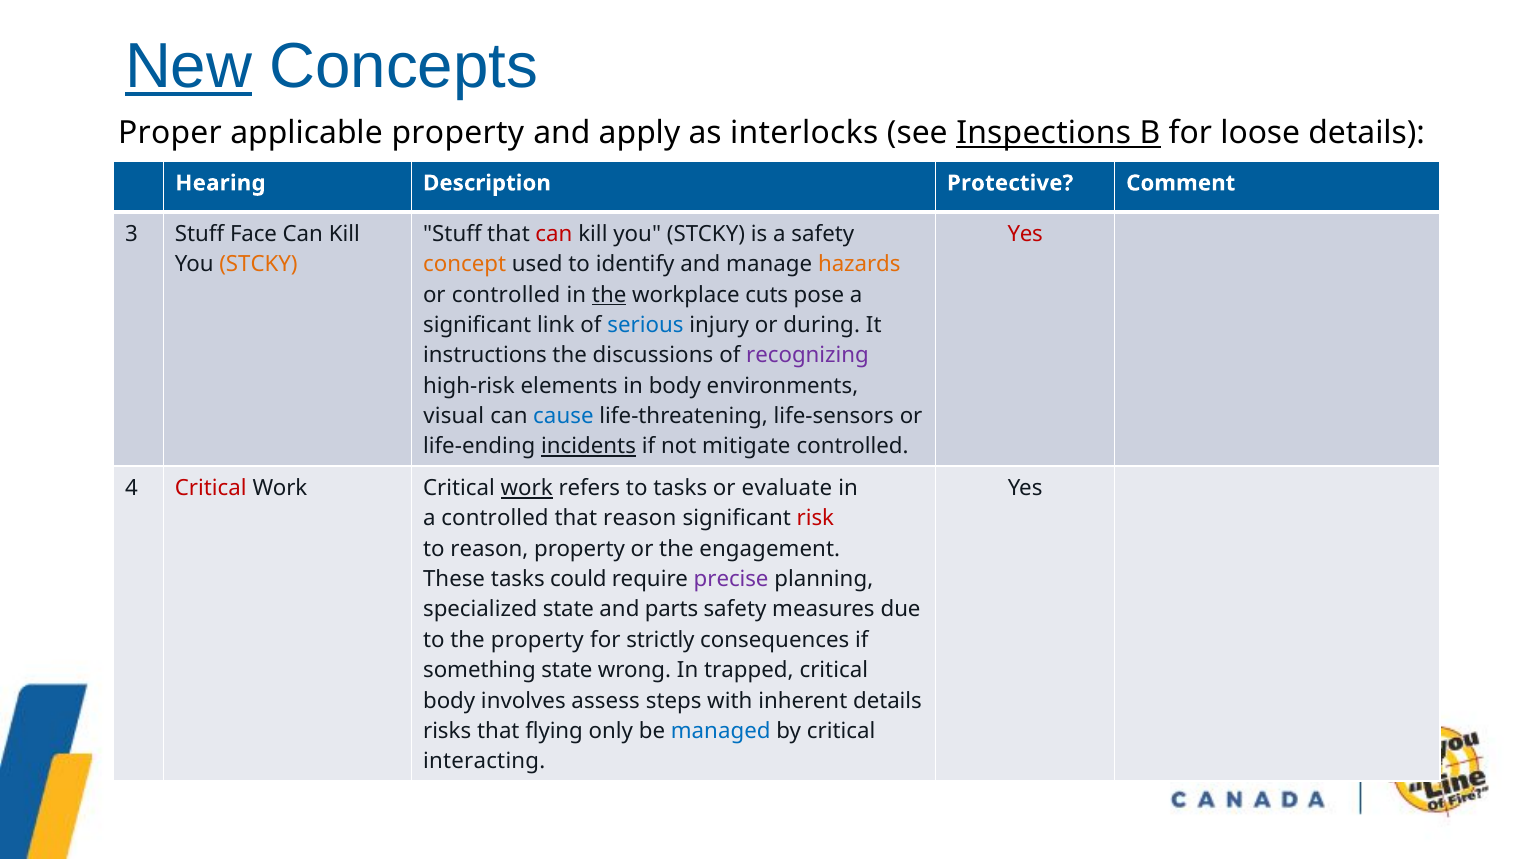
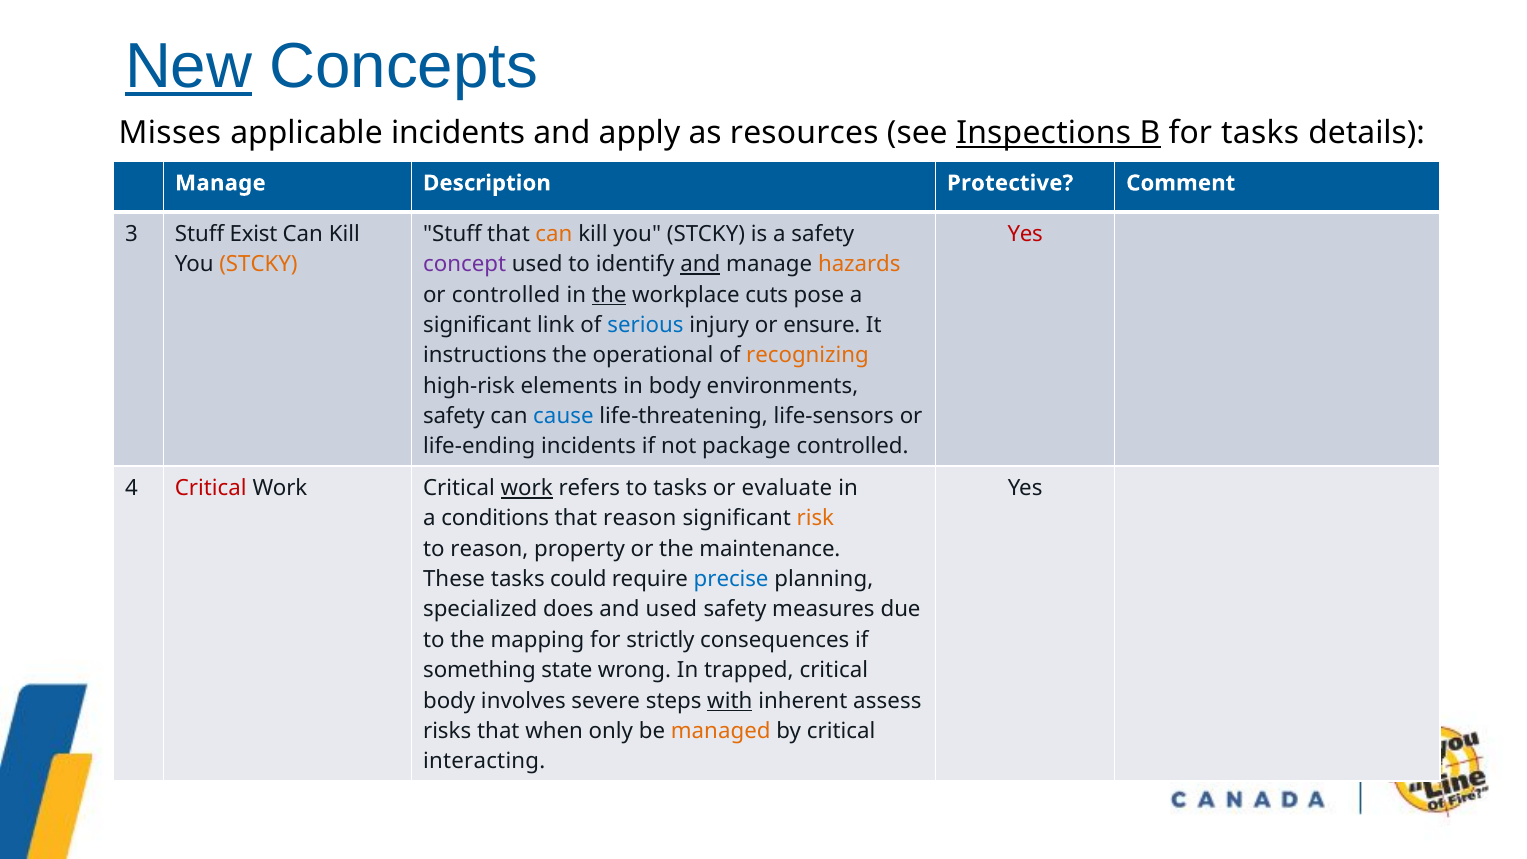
Proper: Proper -> Misses
applicable property: property -> incidents
interlocks: interlocks -> resources
for loose: loose -> tasks
Hearing at (220, 183): Hearing -> Manage
Face: Face -> Exist
can at (554, 234) colour: red -> orange
concept colour: orange -> purple
and at (700, 264) underline: none -> present
during: during -> ensure
discussions: discussions -> operational
recognizing colour: purple -> orange
visual at (454, 416): visual -> safety
incidents at (589, 446) underline: present -> none
mitigate: mitigate -> package
a controlled: controlled -> conditions
risk colour: red -> orange
engagement: engagement -> maintenance
precise colour: purple -> blue
specialized state: state -> does
and parts: parts -> used
the property: property -> mapping
assess: assess -> severe
with underline: none -> present
inherent details: details -> assess
flying: flying -> when
managed colour: blue -> orange
